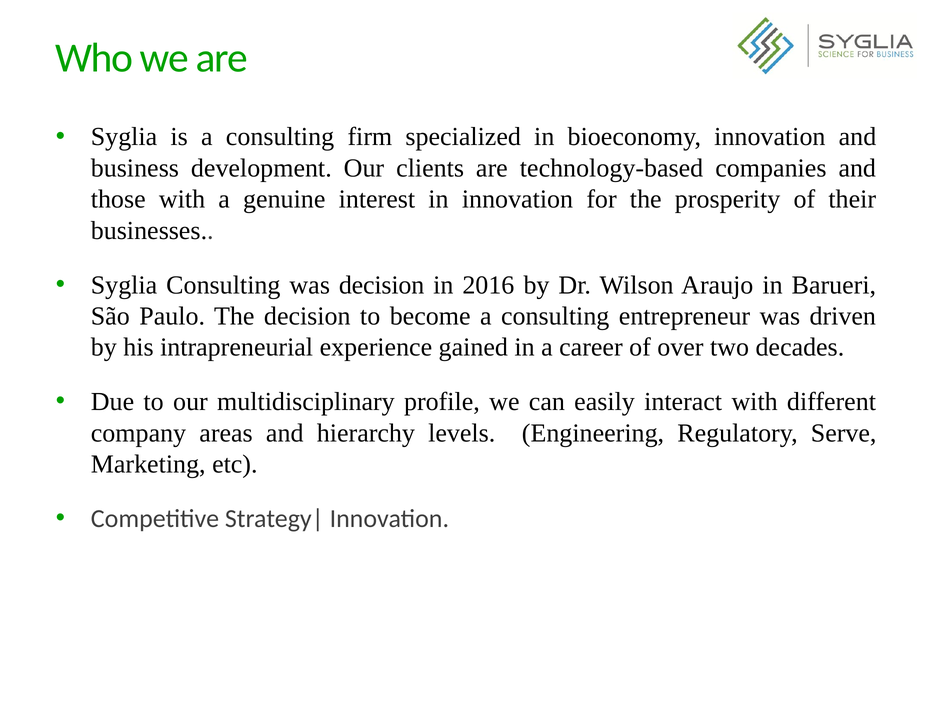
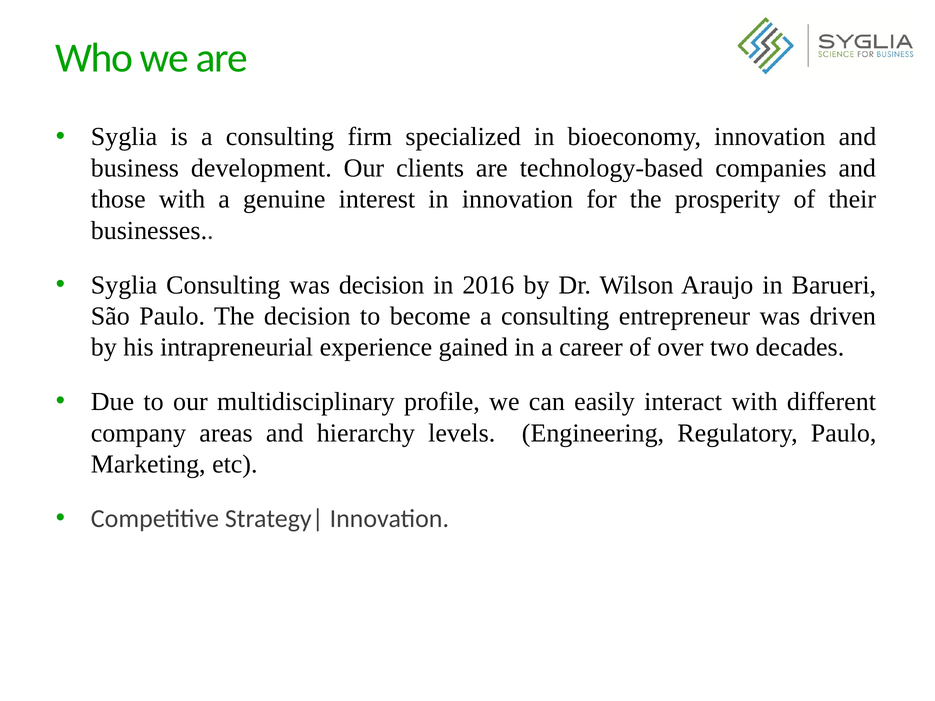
Regulatory Serve: Serve -> Paulo
